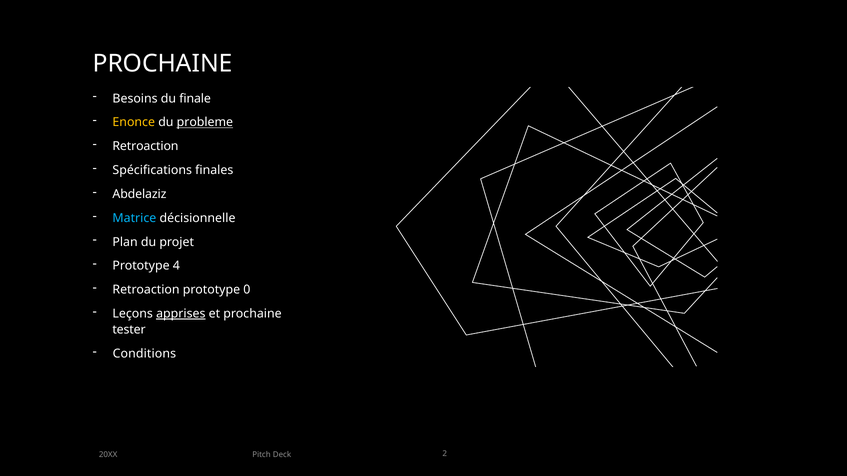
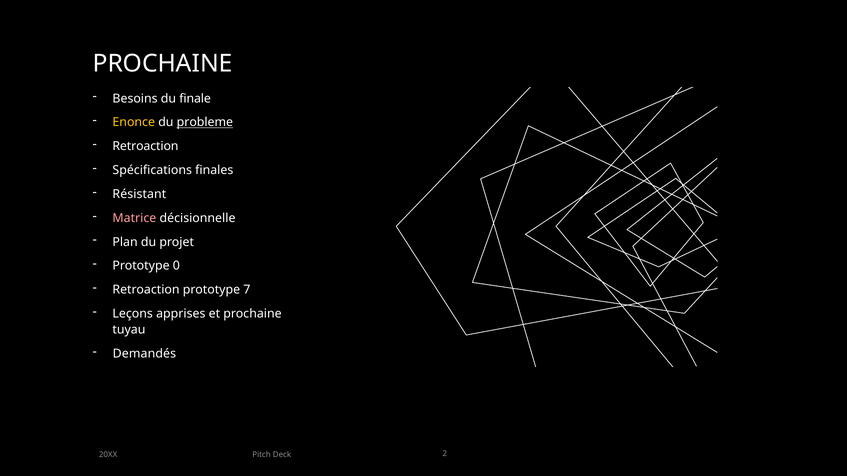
Abdelaziz: Abdelaziz -> Résistant
Matrice colour: light blue -> pink
4: 4 -> 0
0: 0 -> 7
apprises underline: present -> none
tester: tester -> tuyau
Conditions: Conditions -> Demandés
